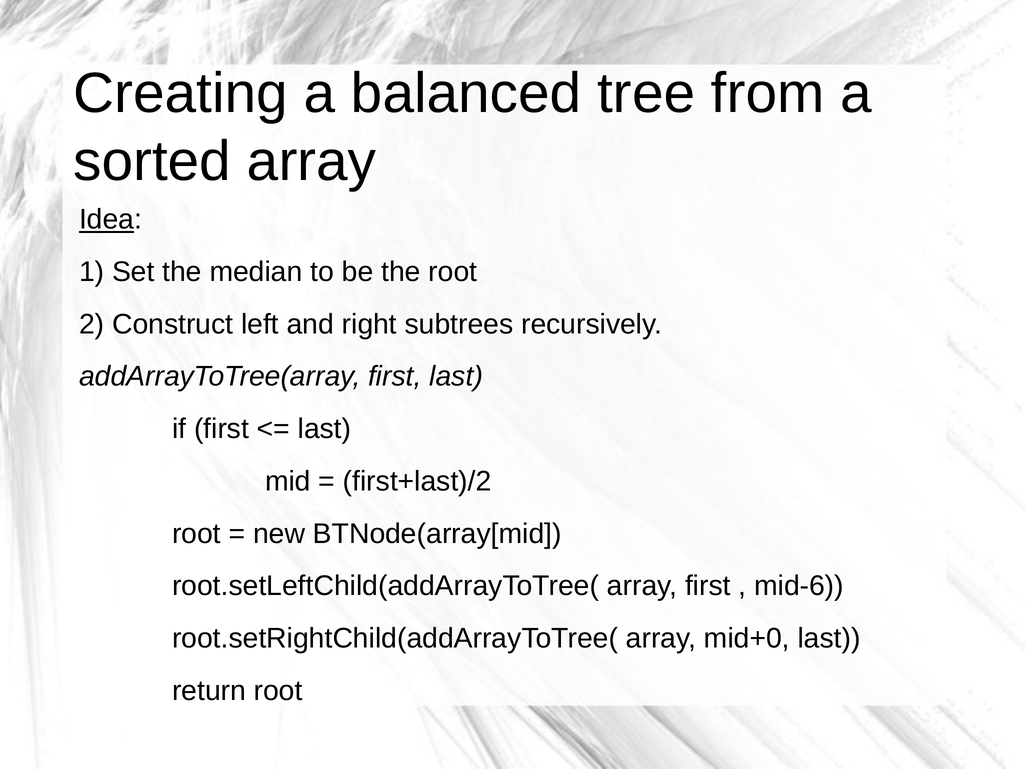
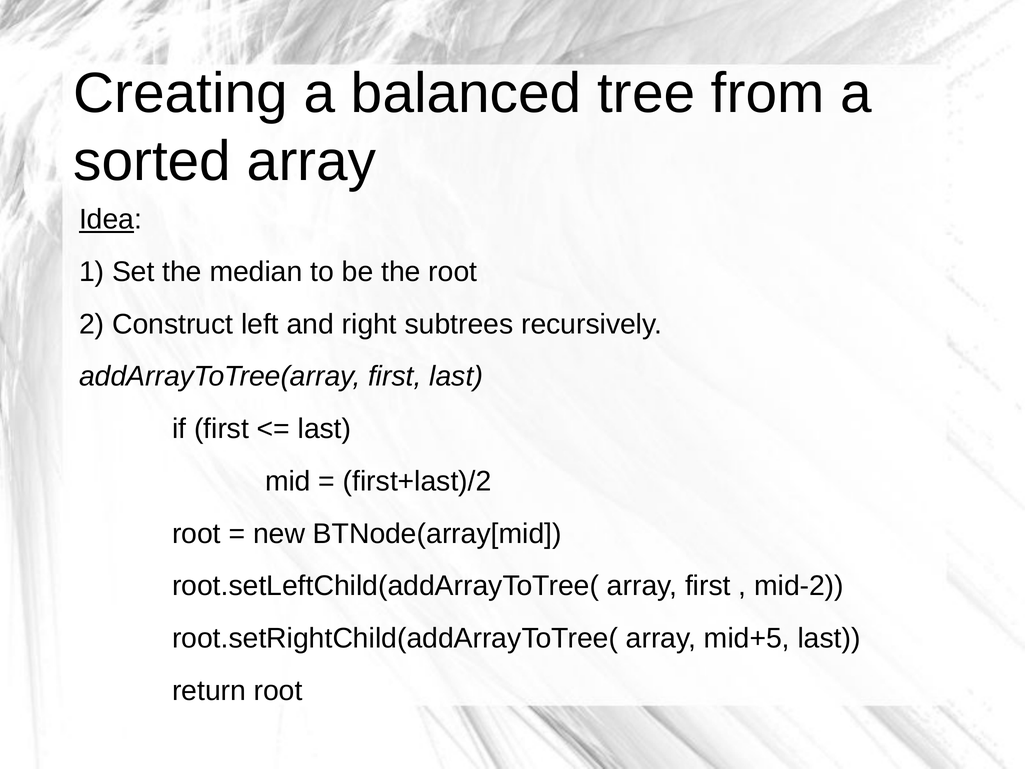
mid-6: mid-6 -> mid-2
mid+0: mid+0 -> mid+5
